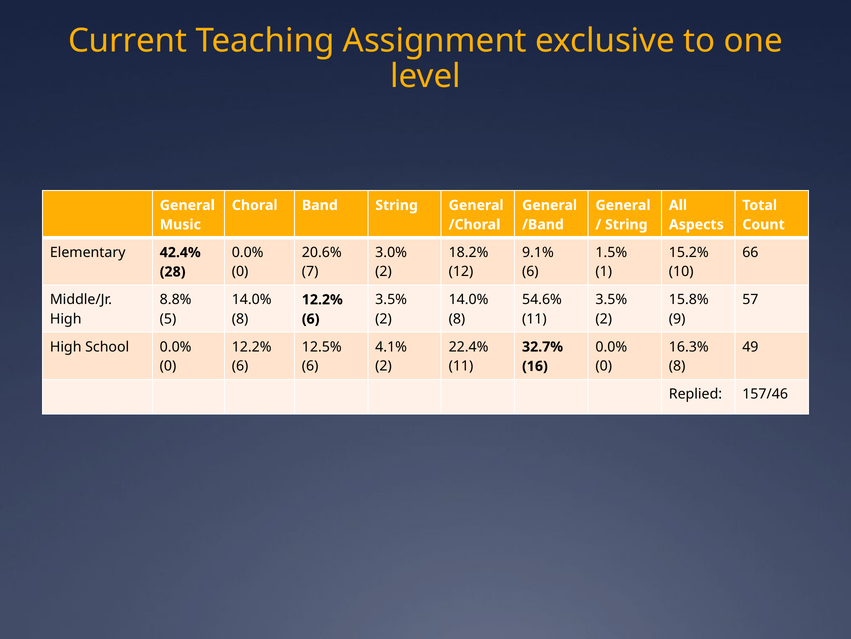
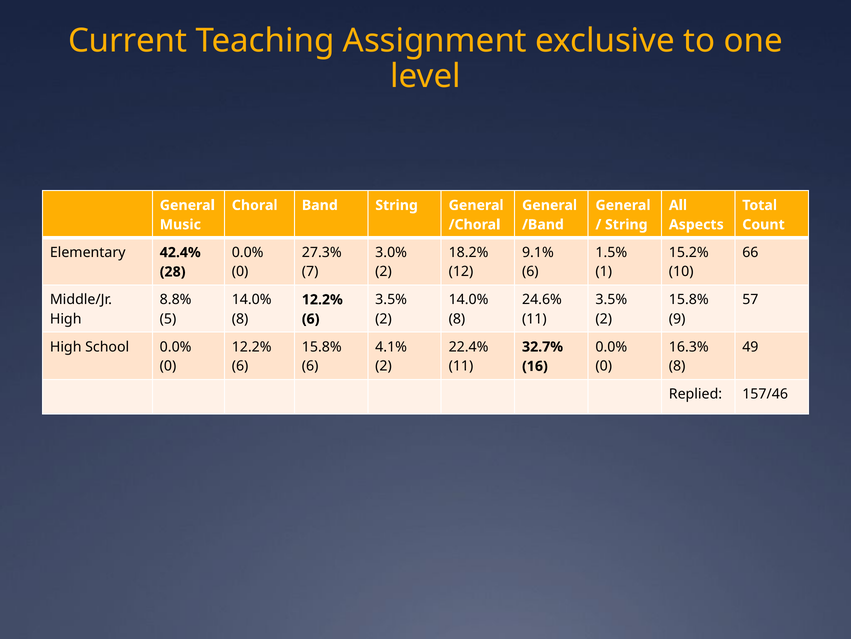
20.6%: 20.6% -> 27.3%
54.6%: 54.6% -> 24.6%
12.5% at (322, 346): 12.5% -> 15.8%
